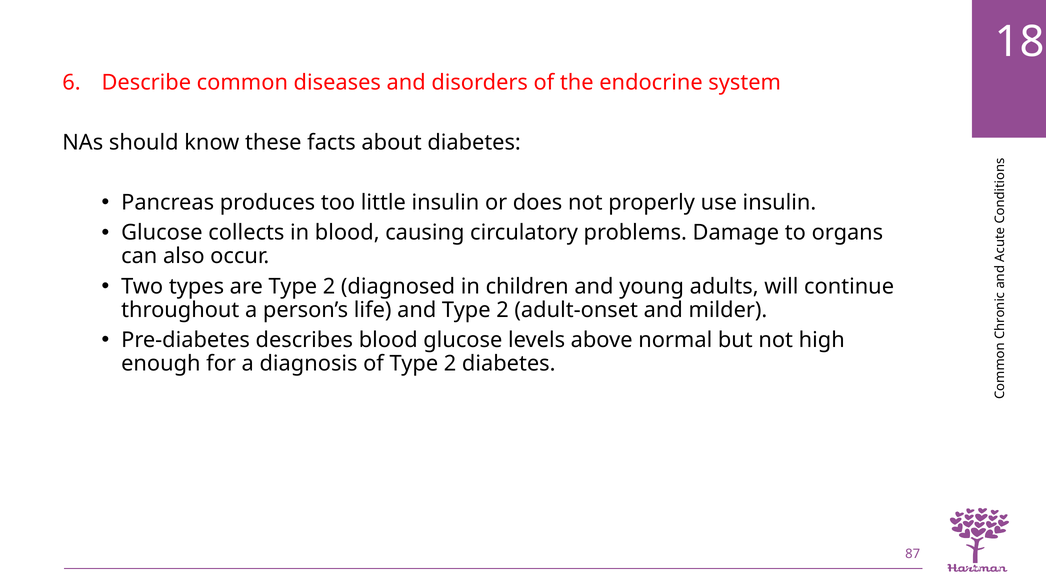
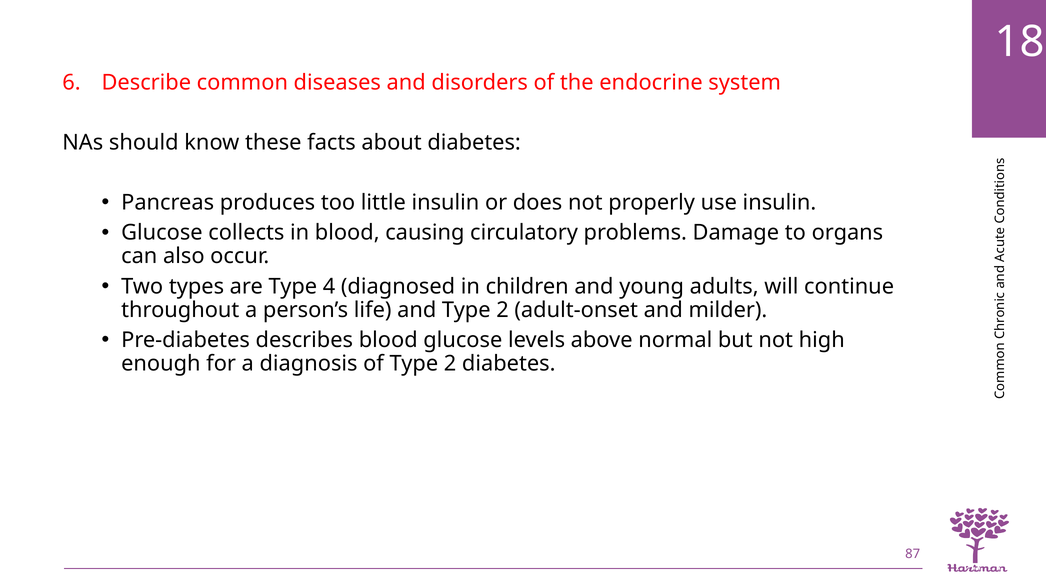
are Type 2: 2 -> 4
